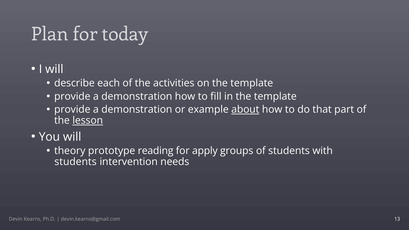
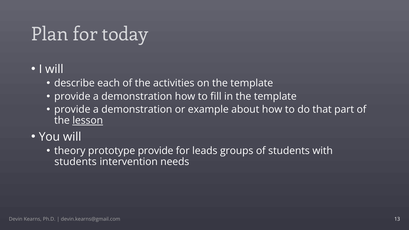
about underline: present -> none
prototype reading: reading -> provide
apply: apply -> leads
